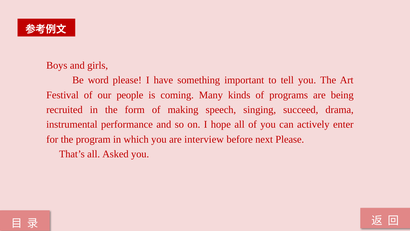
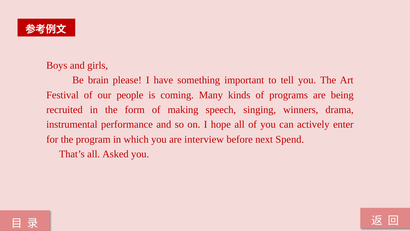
word: word -> brain
succeed: succeed -> winners
next Please: Please -> Spend
